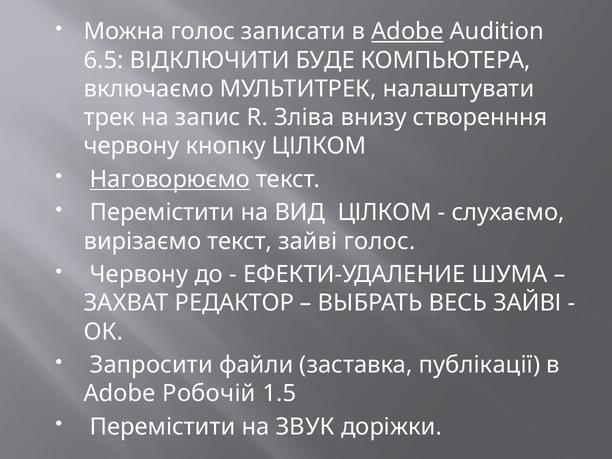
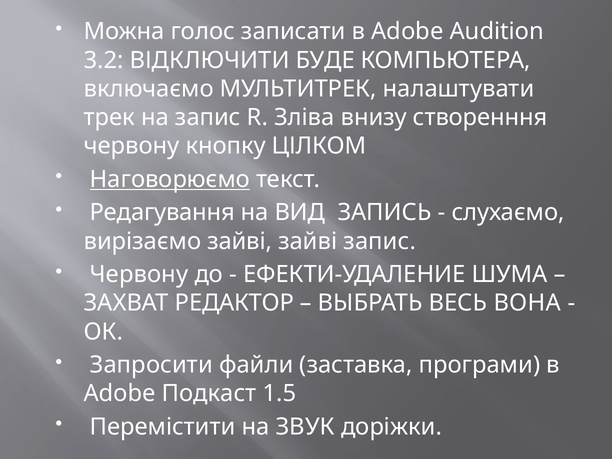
Adobe at (407, 32) underline: present -> none
6.5: 6.5 -> 3.2
Перемістити at (162, 213): Перемістити -> Редагування
ВИД ЦІЛКОМ: ЦІЛКОМ -> ЗАПИСЬ
вирізаємо текст: текст -> зайві
зайві голос: голос -> запис
ВЕСЬ ЗАЙВІ: ЗАЙВІ -> ВОНА
публікації: публікації -> програми
Робочій: Робочій -> Подкаст
